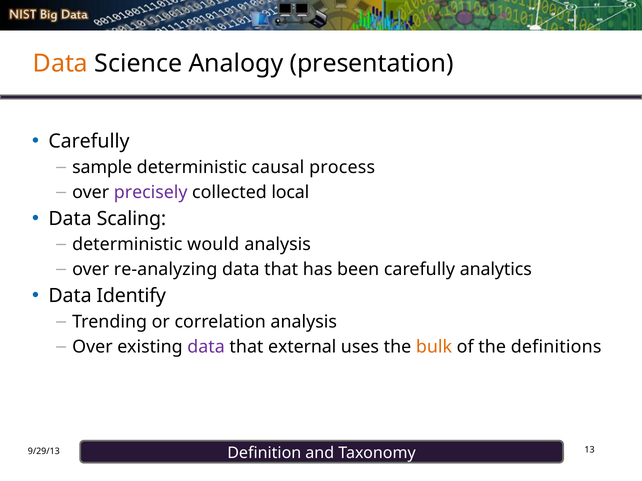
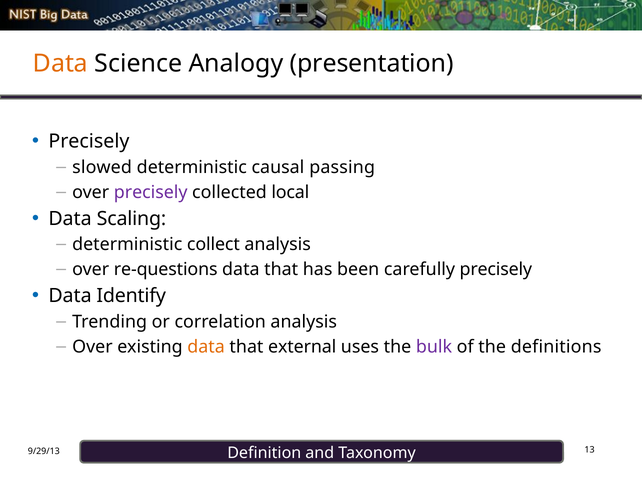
Carefully at (89, 142): Carefully -> Precisely
sample: sample -> slowed
process: process -> passing
would: would -> collect
re-analyzing: re-analyzing -> re-questions
carefully analytics: analytics -> precisely
data at (206, 347) colour: purple -> orange
bulk colour: orange -> purple
